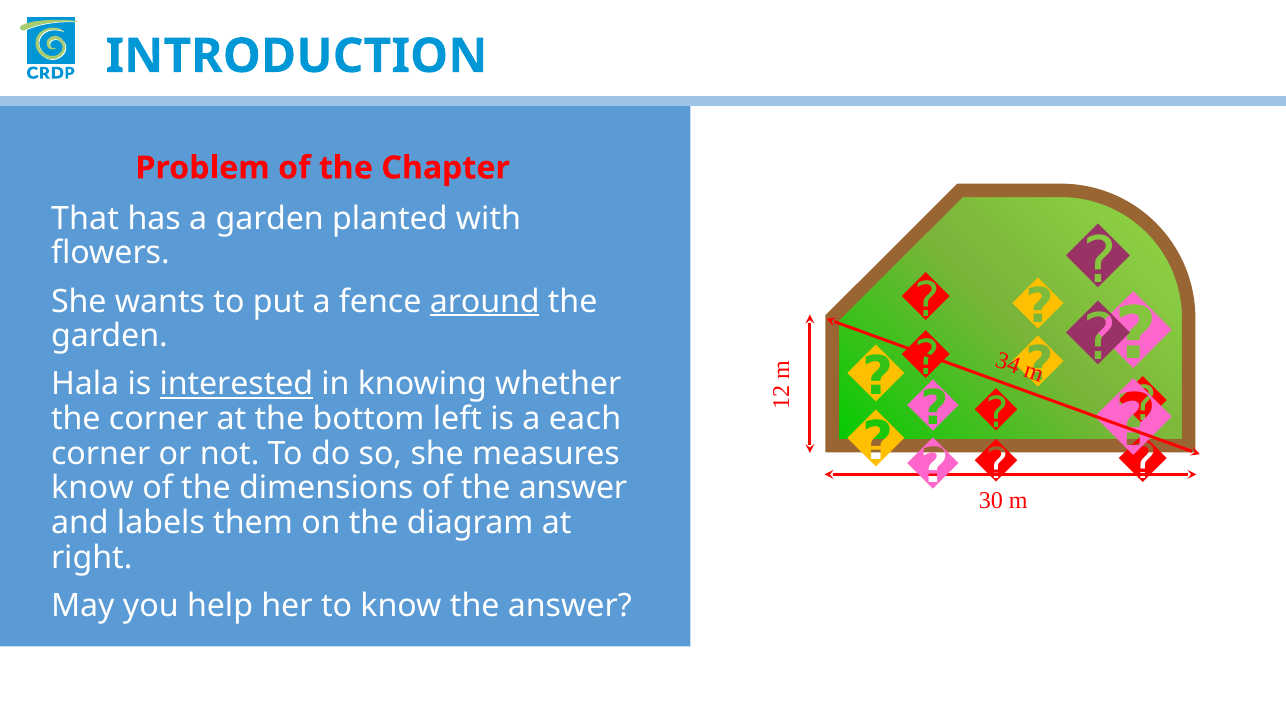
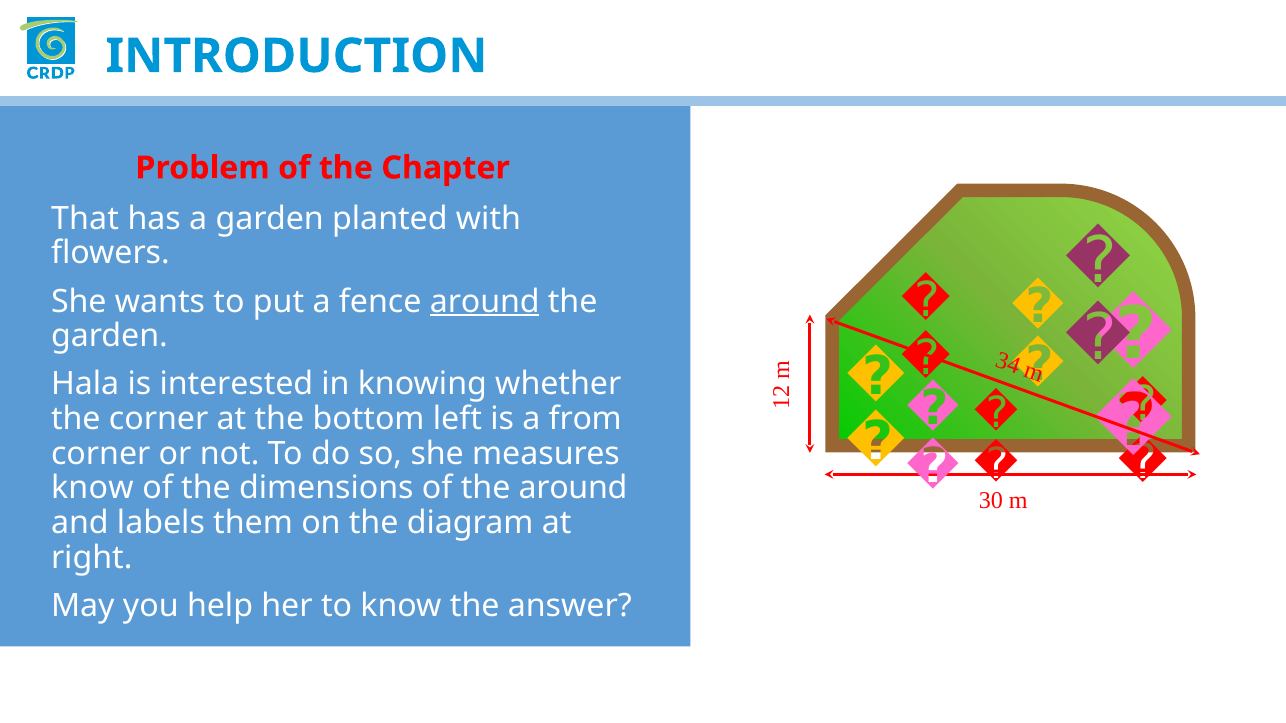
interested underline: present -> none
each: each -> from
of the answer: answer -> around
